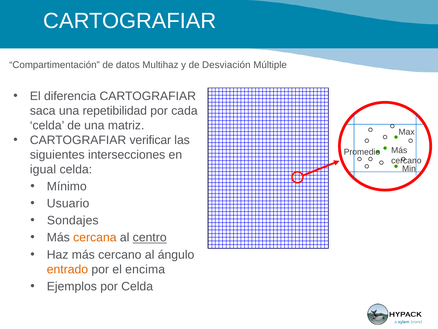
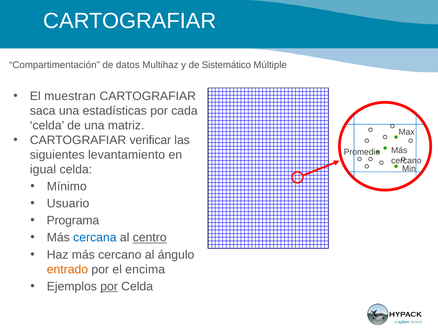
Desviación: Desviación -> Sistemático
diferencia: diferencia -> muestran
repetibilidad: repetibilidad -> estadísticas
intersecciones: intersecciones -> levantamiento
Sondajes: Sondajes -> Programa
cercana colour: orange -> blue
por at (109, 286) underline: none -> present
